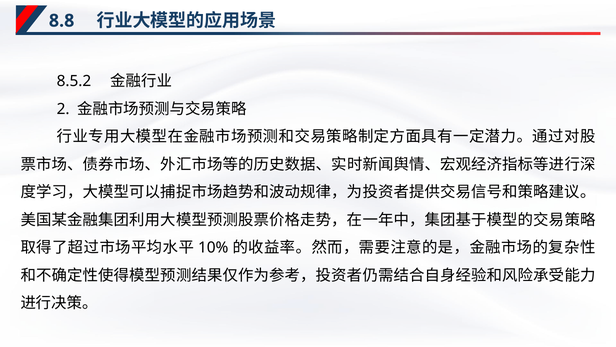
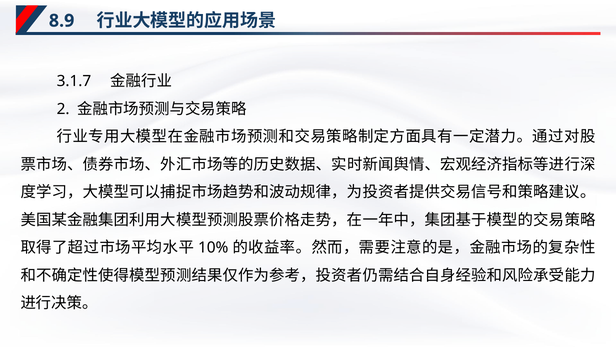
8.8: 8.8 -> 8.9
8.5.2: 8.5.2 -> 3.1.7
